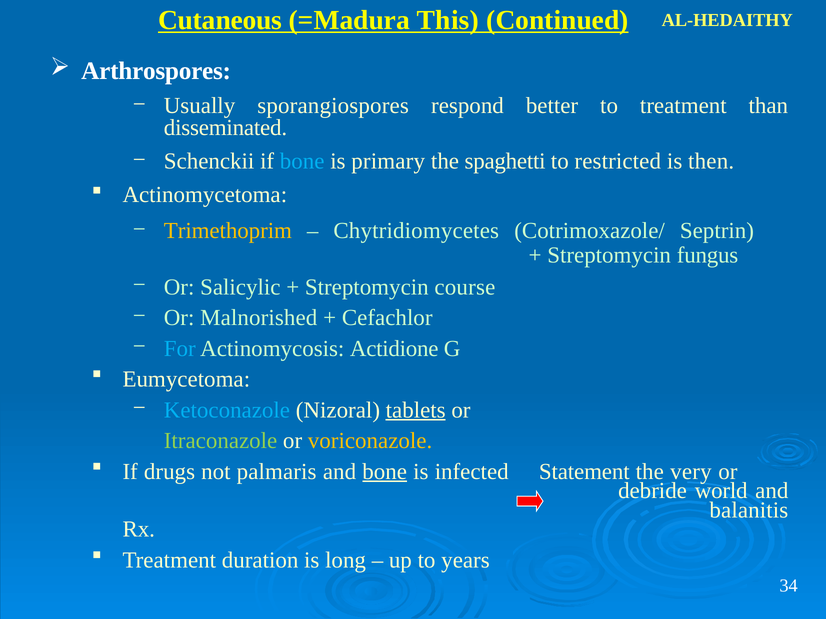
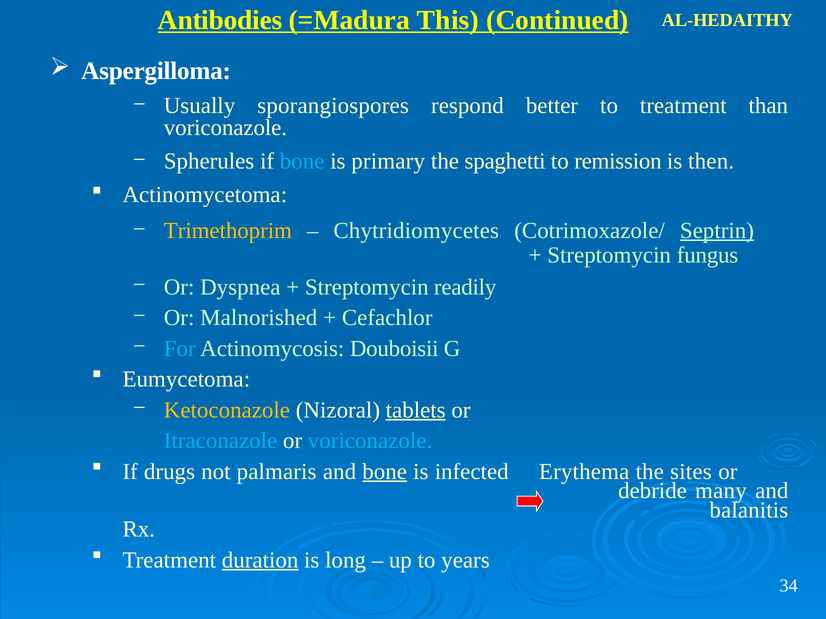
Cutaneous: Cutaneous -> Antibodies
Arthrospores: Arthrospores -> Aspergilloma
disseminated at (225, 128): disseminated -> voriconazole
Schenckii: Schenckii -> Spherules
restricted: restricted -> remission
Septrin underline: none -> present
Salicylic: Salicylic -> Dyspnea
course: course -> readily
Actidione: Actidione -> Douboisii
Ketoconazole colour: light blue -> yellow
Itraconazole colour: light green -> light blue
voriconazole at (370, 441) colour: yellow -> light blue
Statement: Statement -> Erythema
very: very -> sites
world: world -> many
duration underline: none -> present
